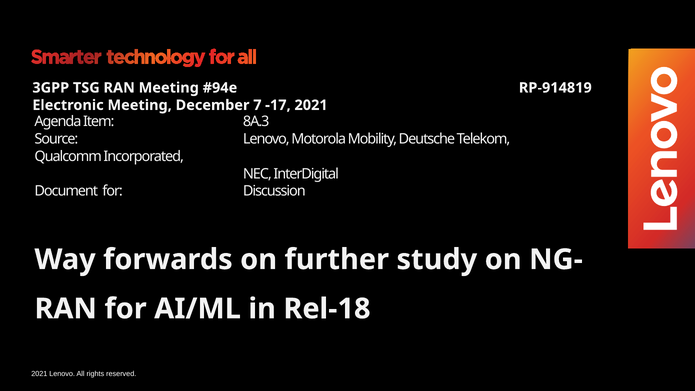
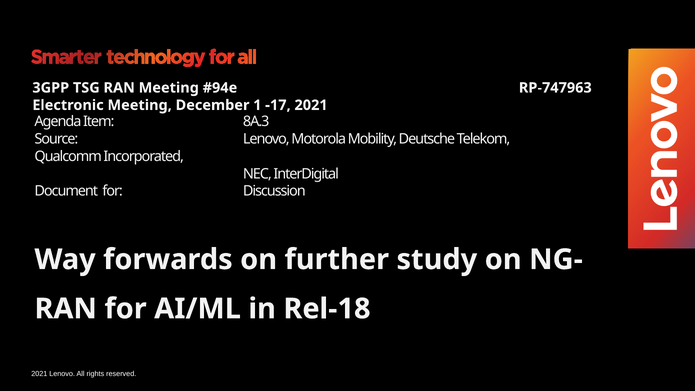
RP-914819: RP-914819 -> RP-747963
7: 7 -> 1
